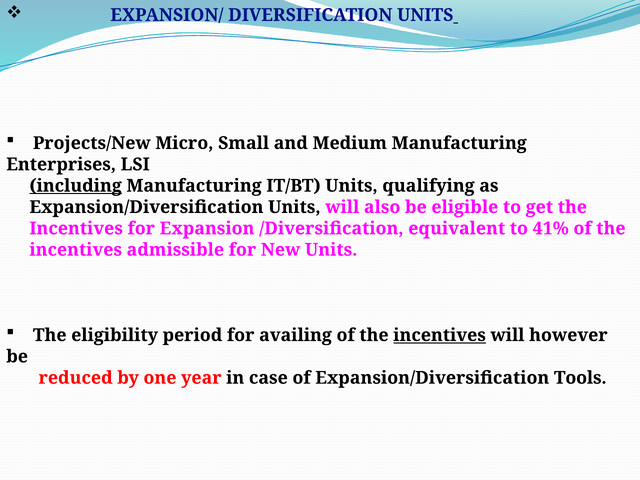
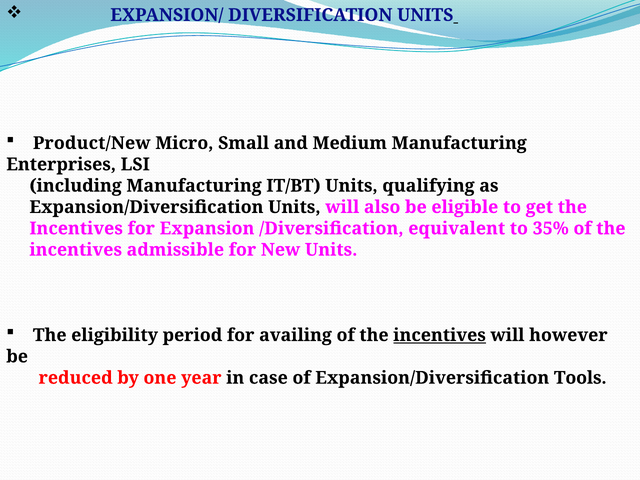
Projects/New: Projects/New -> Product/New
including underline: present -> none
41%: 41% -> 35%
